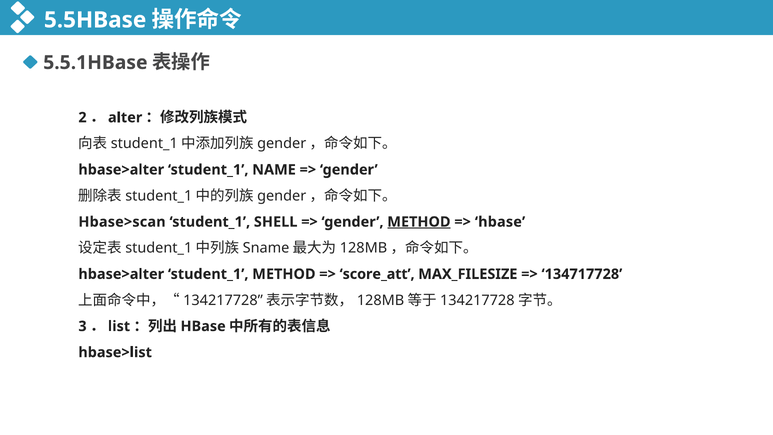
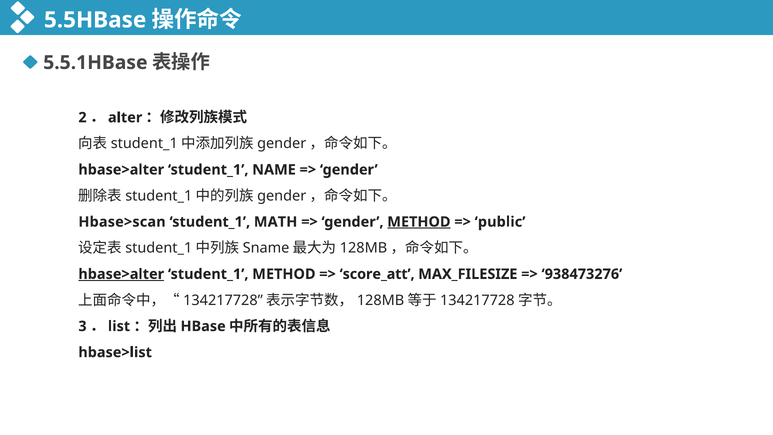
SHELL: SHELL -> MATH
hbase at (500, 222): hbase -> public
hbase>alter at (121, 274) underline: none -> present
134717728: 134717728 -> 938473276
